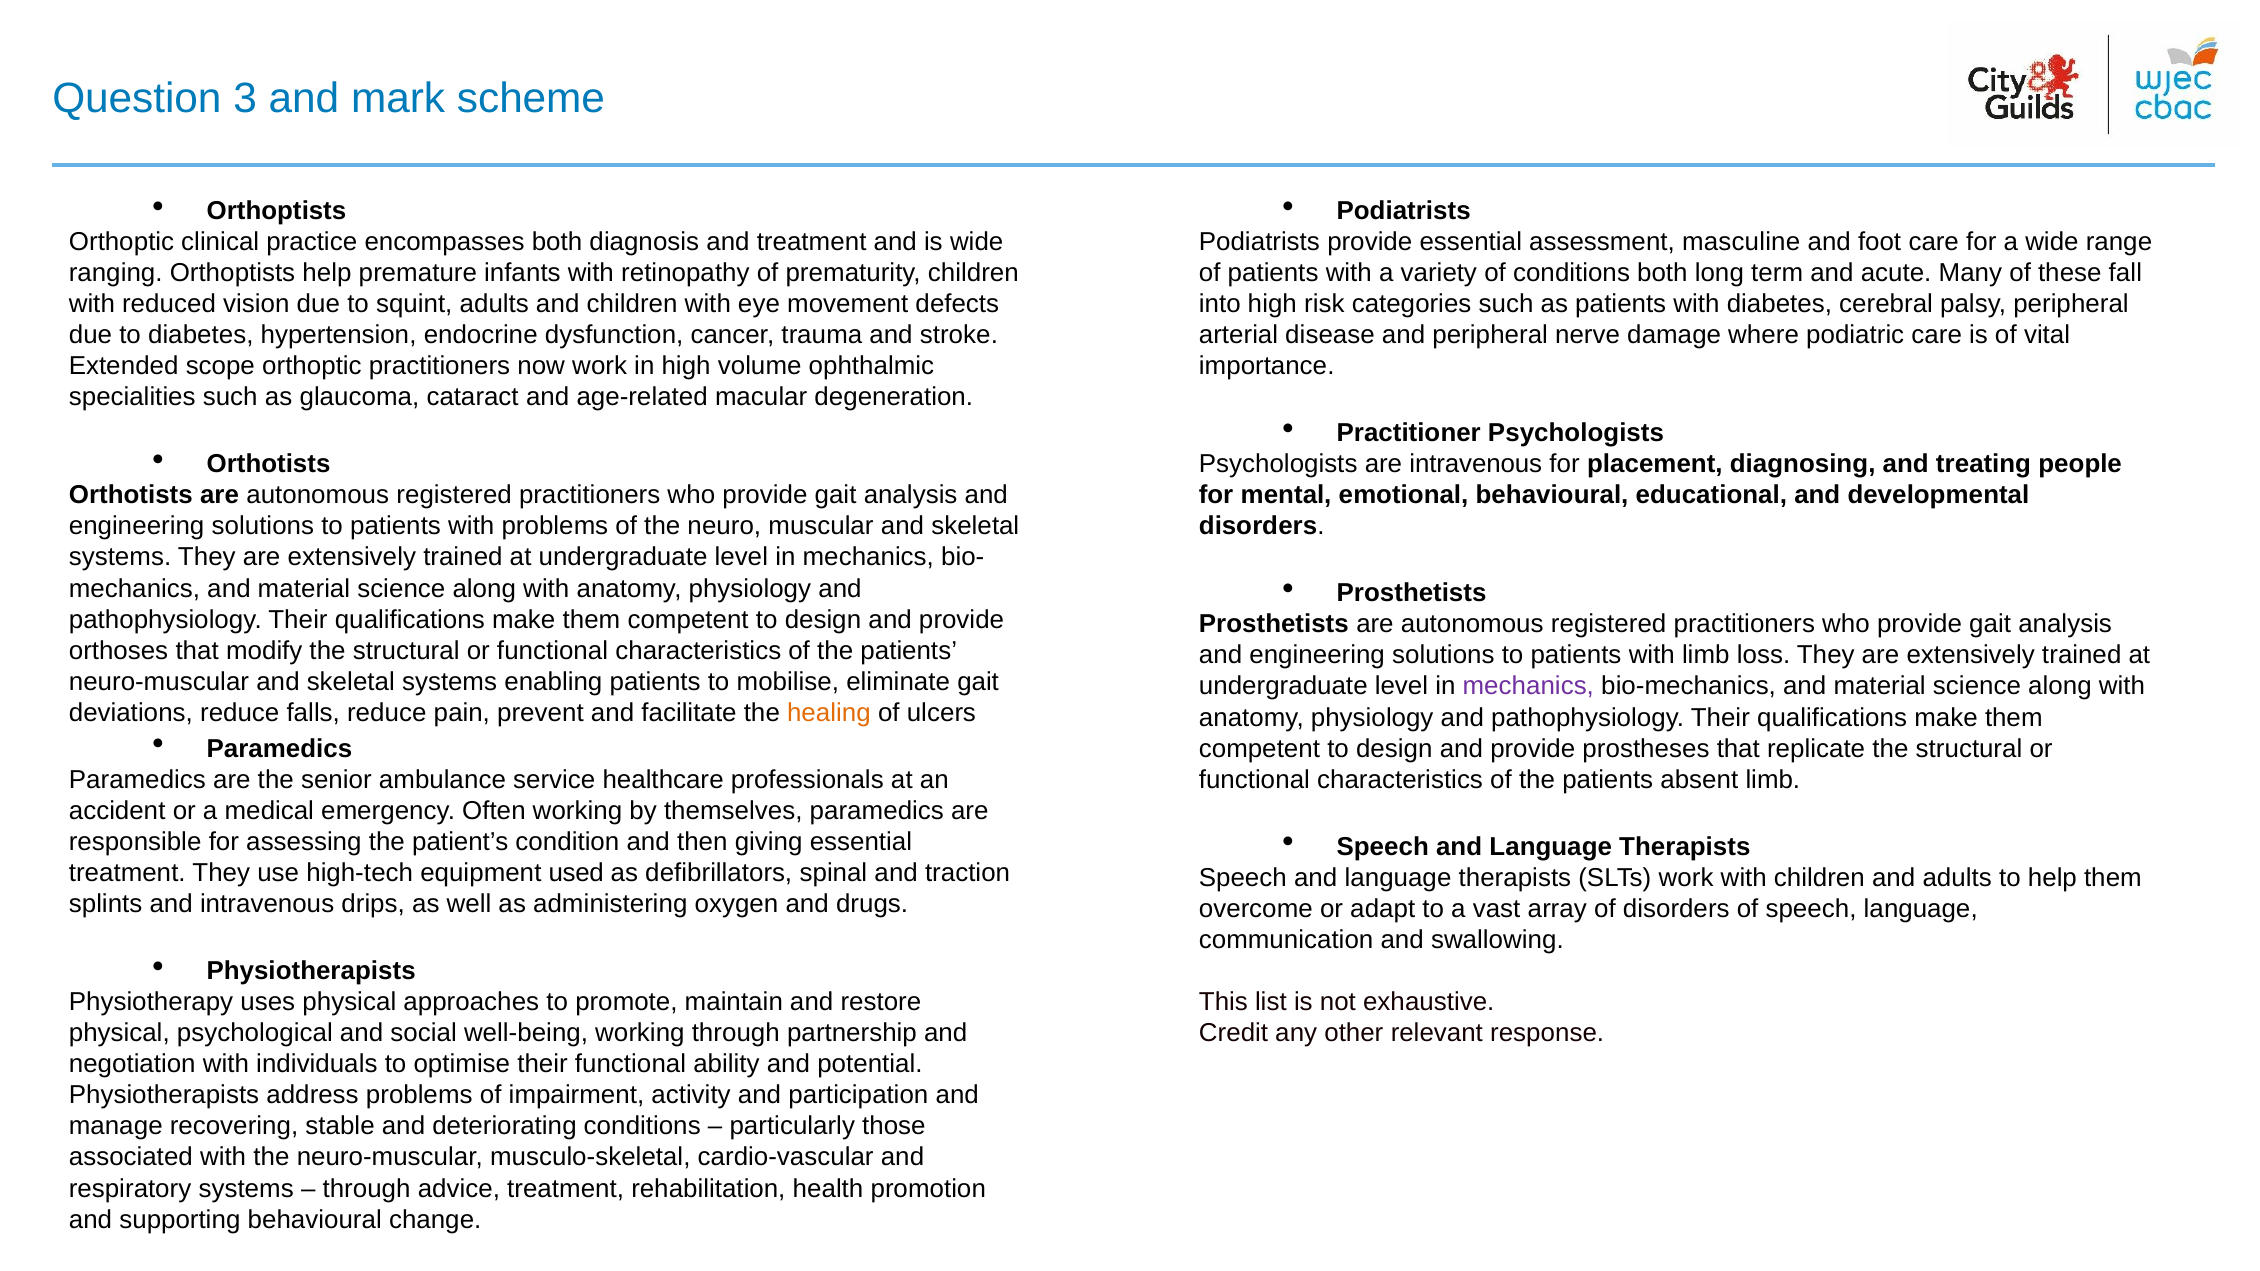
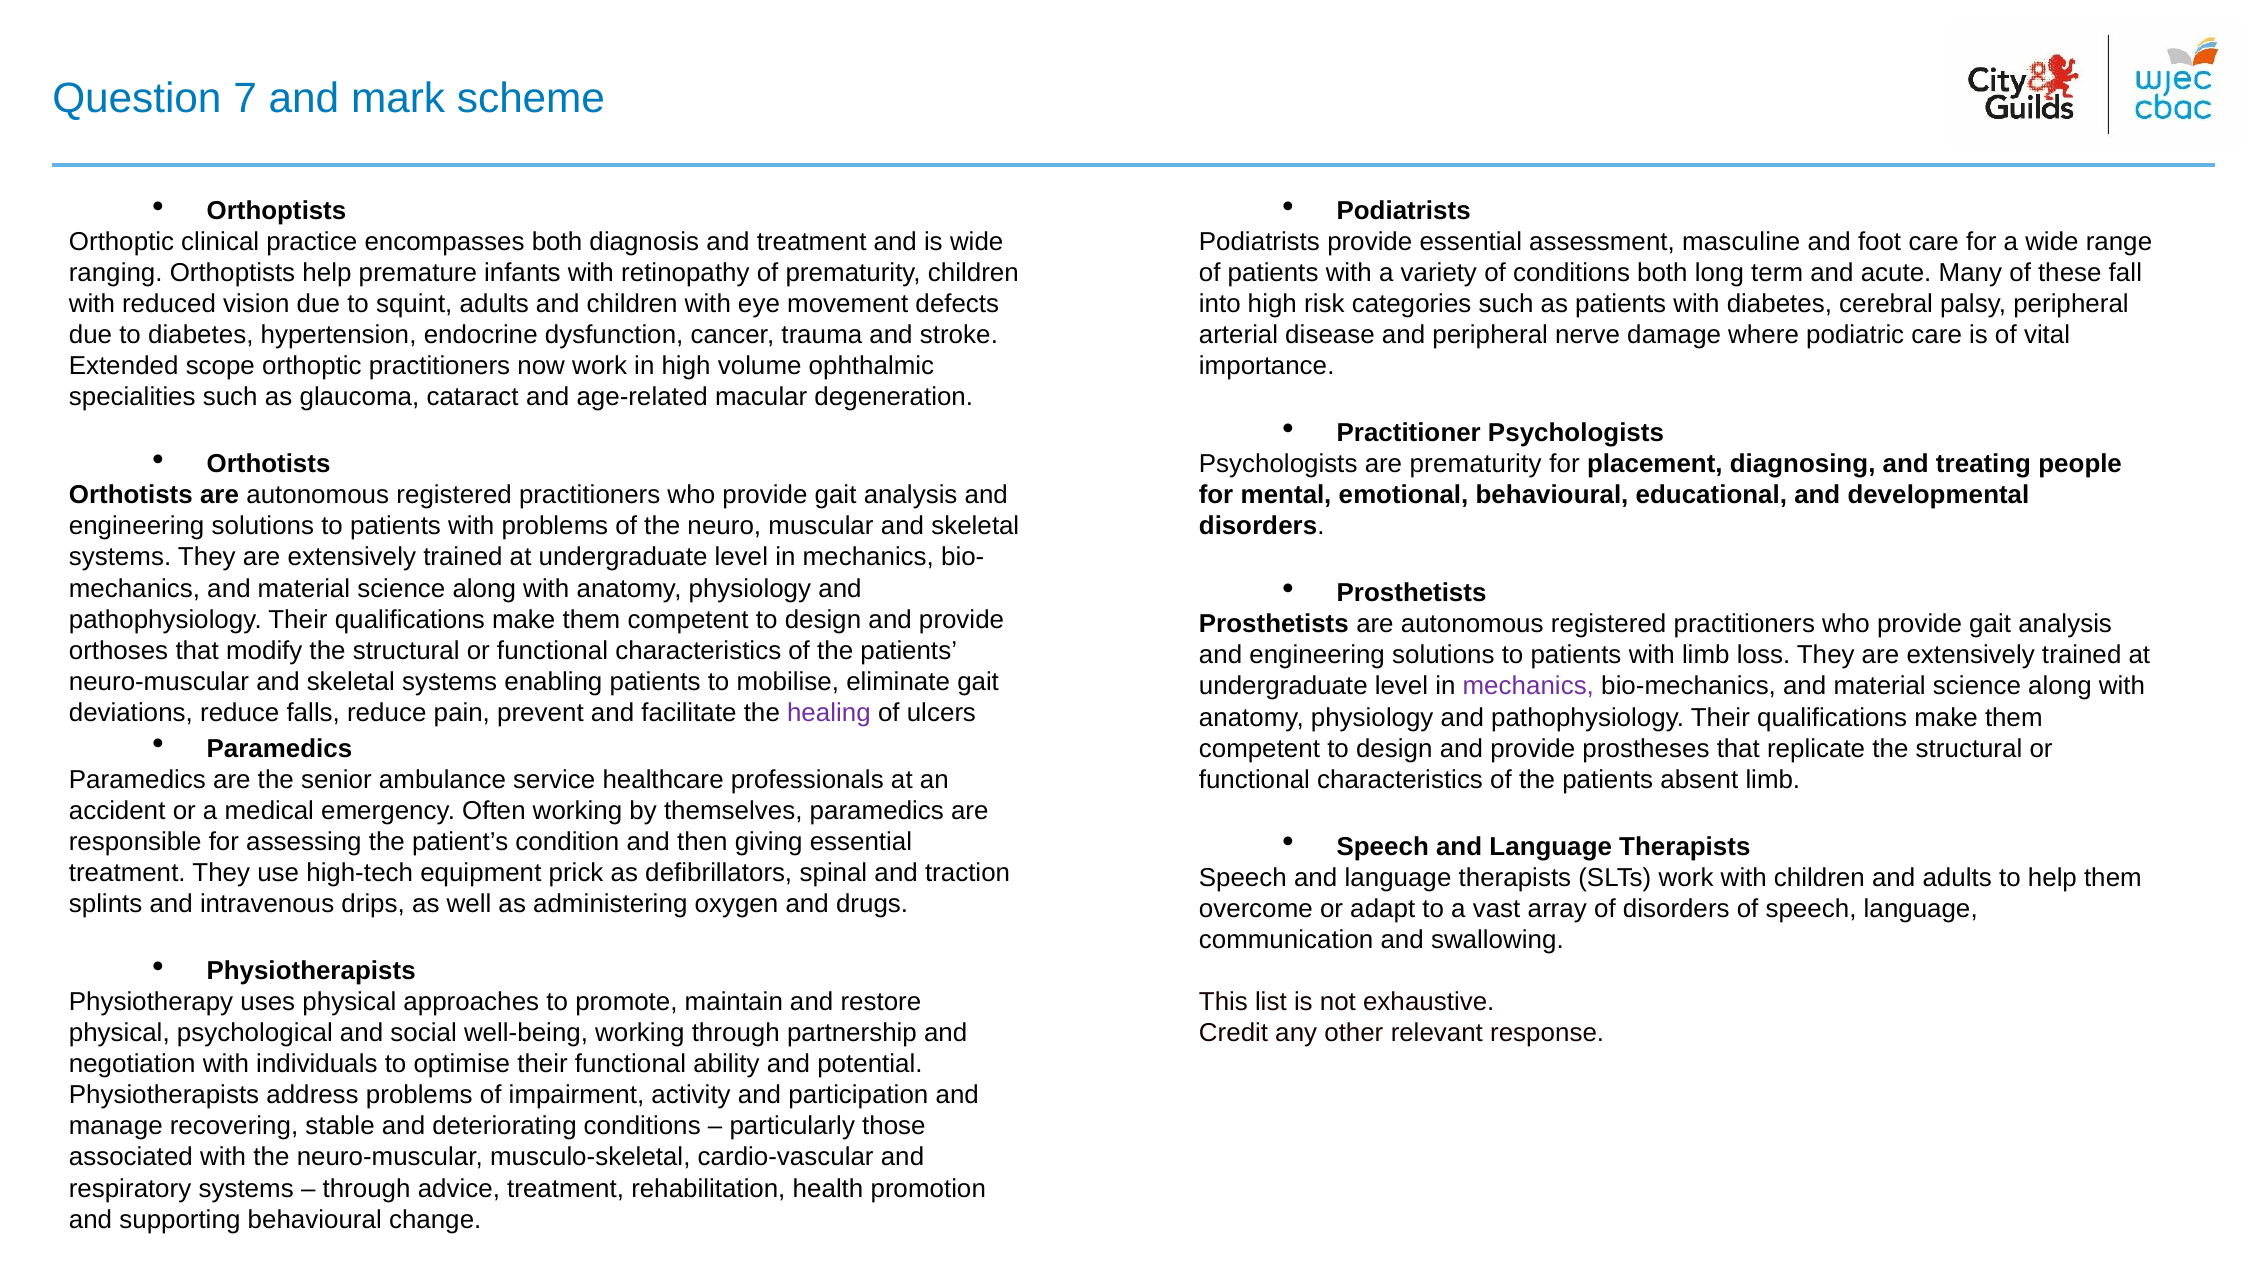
3: 3 -> 7
are intravenous: intravenous -> prematurity
healing colour: orange -> purple
used: used -> prick
